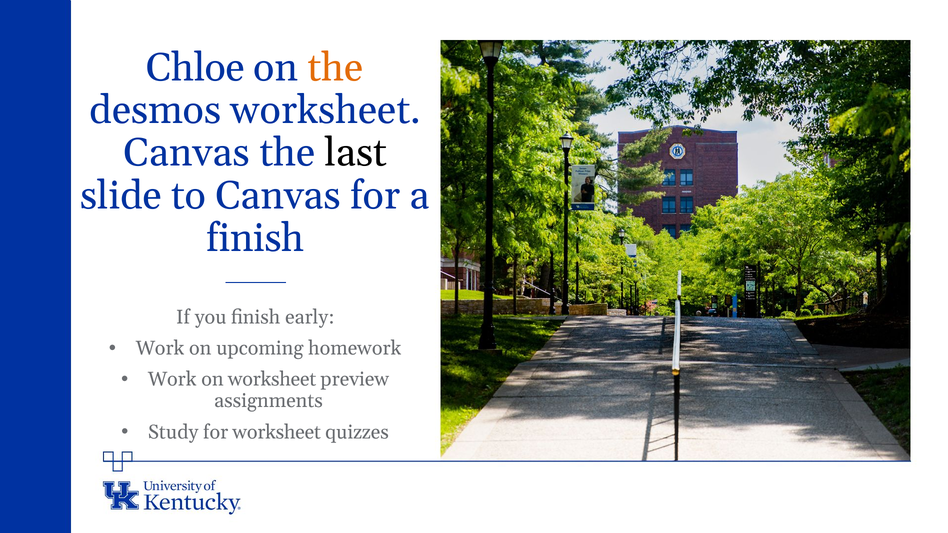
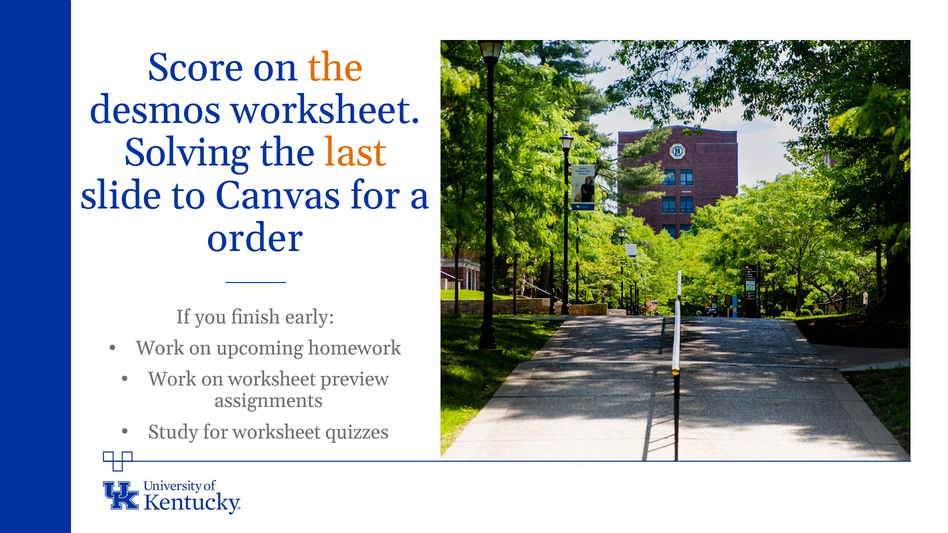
Chloe: Chloe -> Score
Canvas at (187, 153): Canvas -> Solving
last colour: black -> orange
finish at (255, 238): finish -> order
